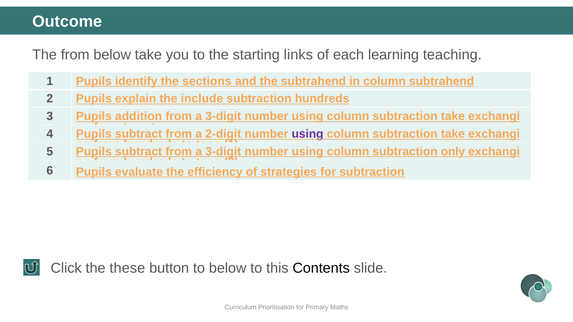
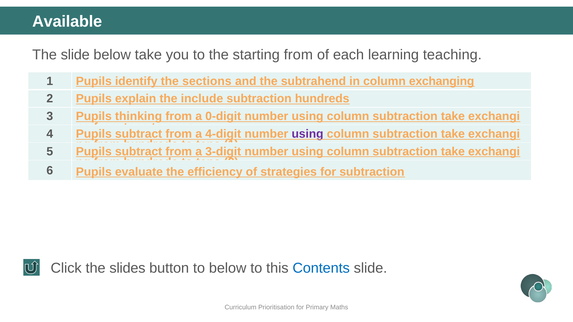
Outcome: Outcome -> Available
The from: from -> slide
starting links: links -> from
column subtrahend: subtrahend -> exchanging
addition: addition -> thinking
3-digit at (223, 116): 3-digit -> 0-digit
2-digit: 2-digit -> 4-digit
only at (453, 152): only -> take
these: these -> slides
Contents colour: black -> blue
